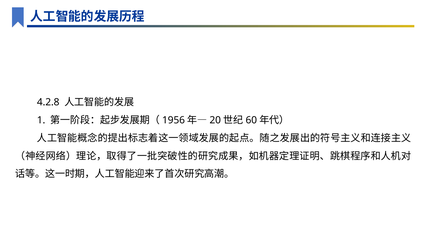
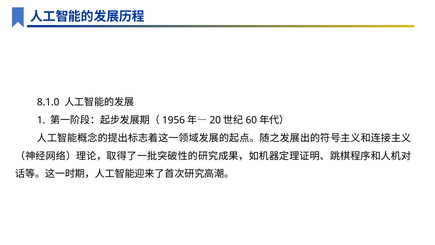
4.2.8: 4.2.8 -> 8.1.0
